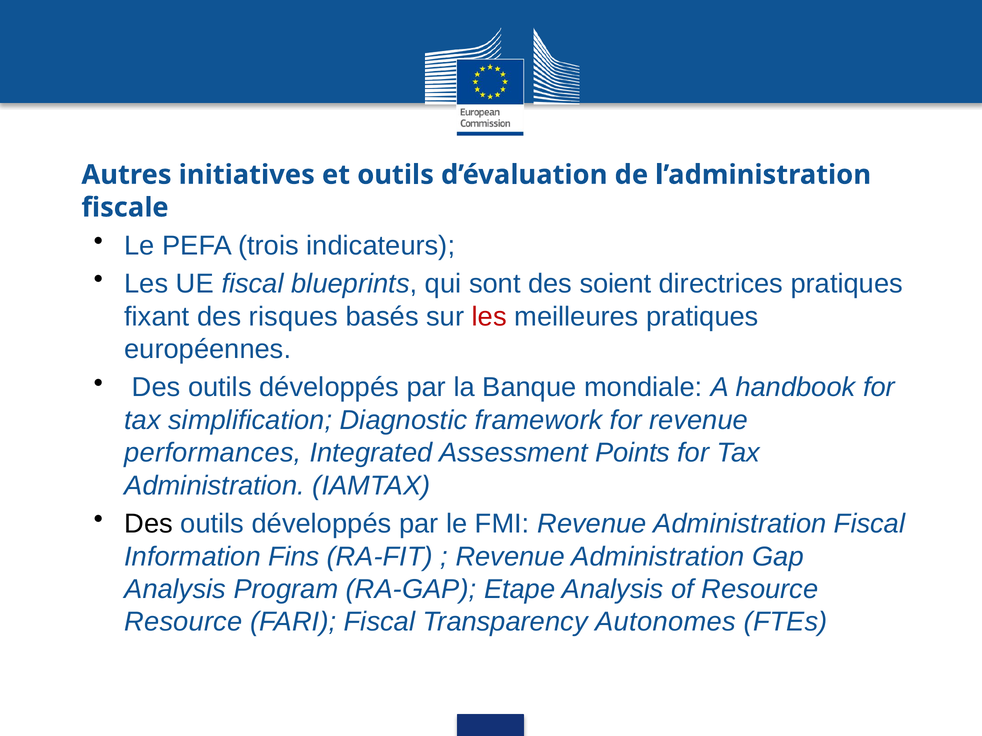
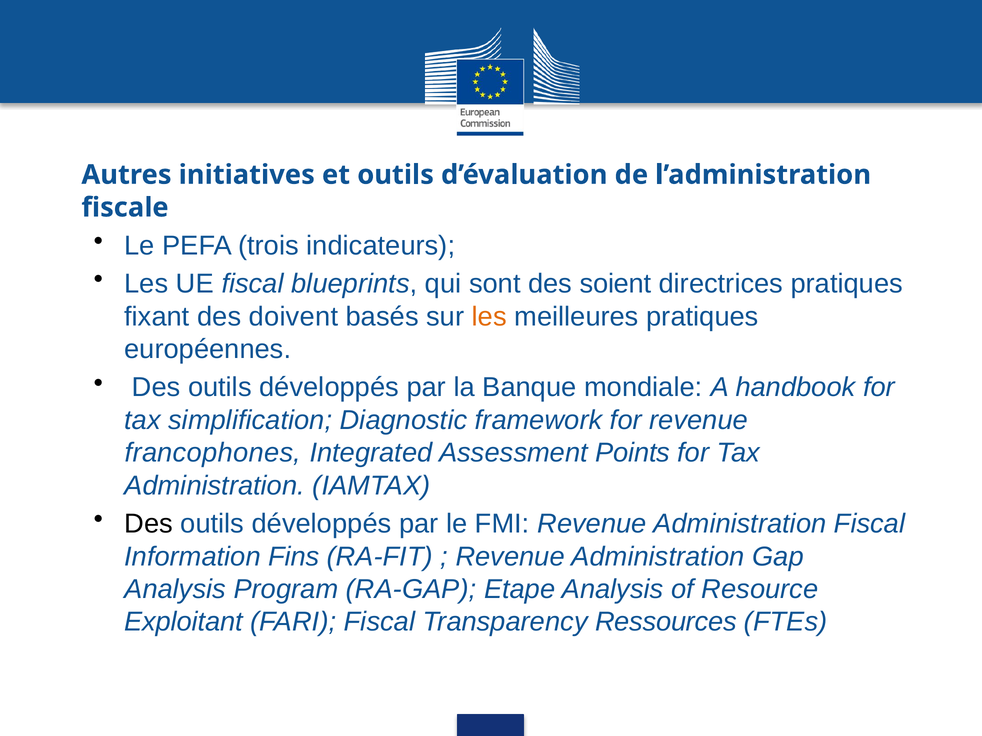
risques: risques -> doivent
les at (489, 317) colour: red -> orange
performances: performances -> francophones
Resource at (183, 622): Resource -> Exploitant
Autonomes: Autonomes -> Ressources
